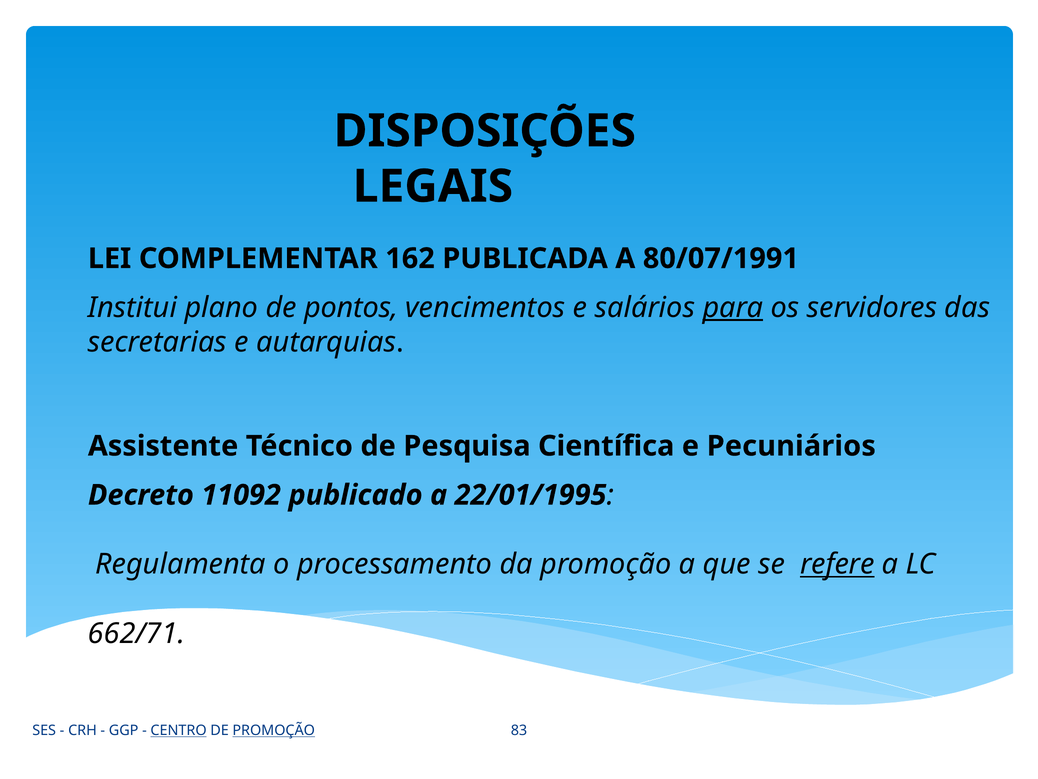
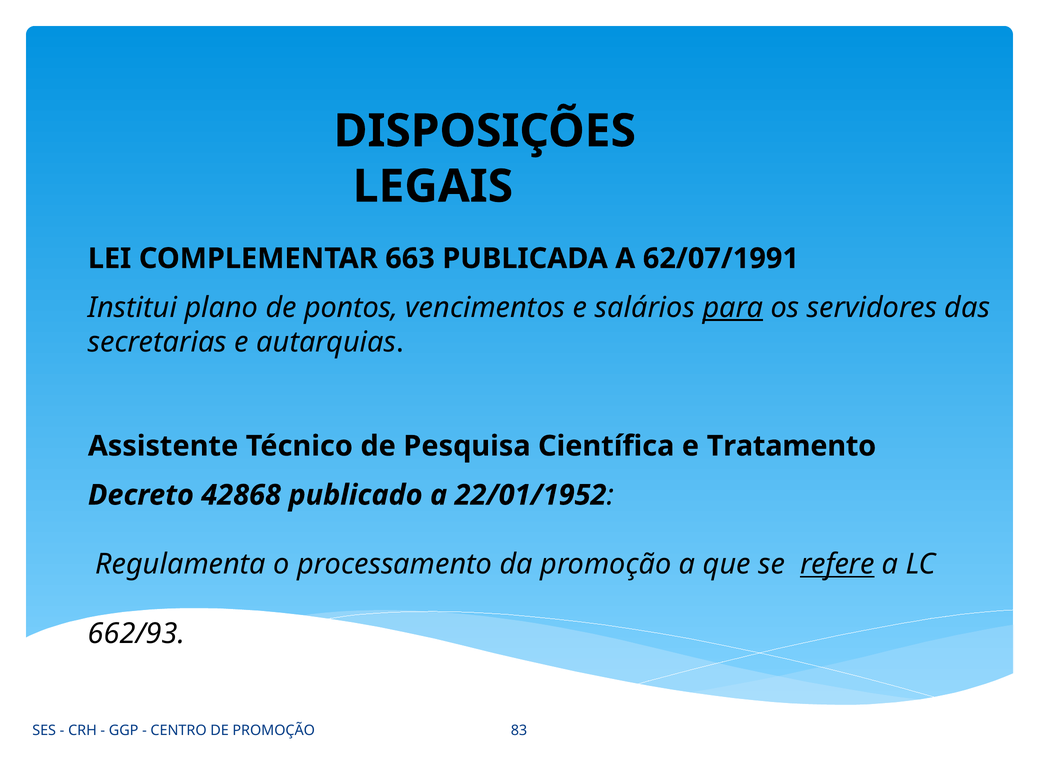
162: 162 -> 663
80/07/1991: 80/07/1991 -> 62/07/1991
Pecuniários: Pecuniários -> Tratamento
11092: 11092 -> 42868
22/01/1995: 22/01/1995 -> 22/01/1952
662/71: 662/71 -> 662/93
CENTRO underline: present -> none
PROMOÇÃO at (274, 730) underline: present -> none
